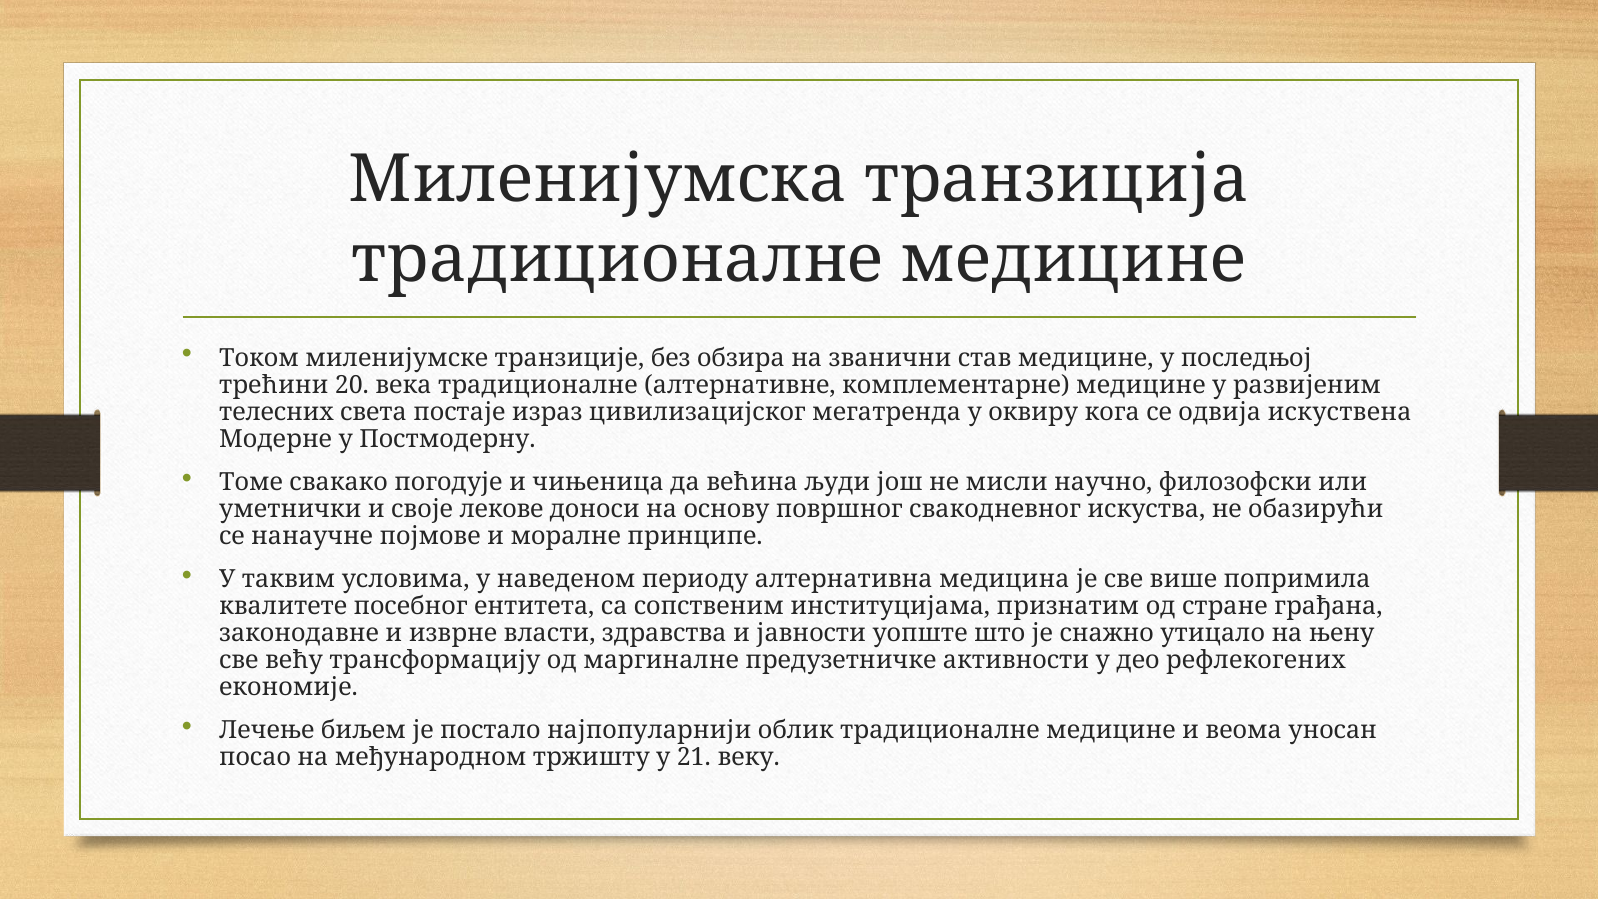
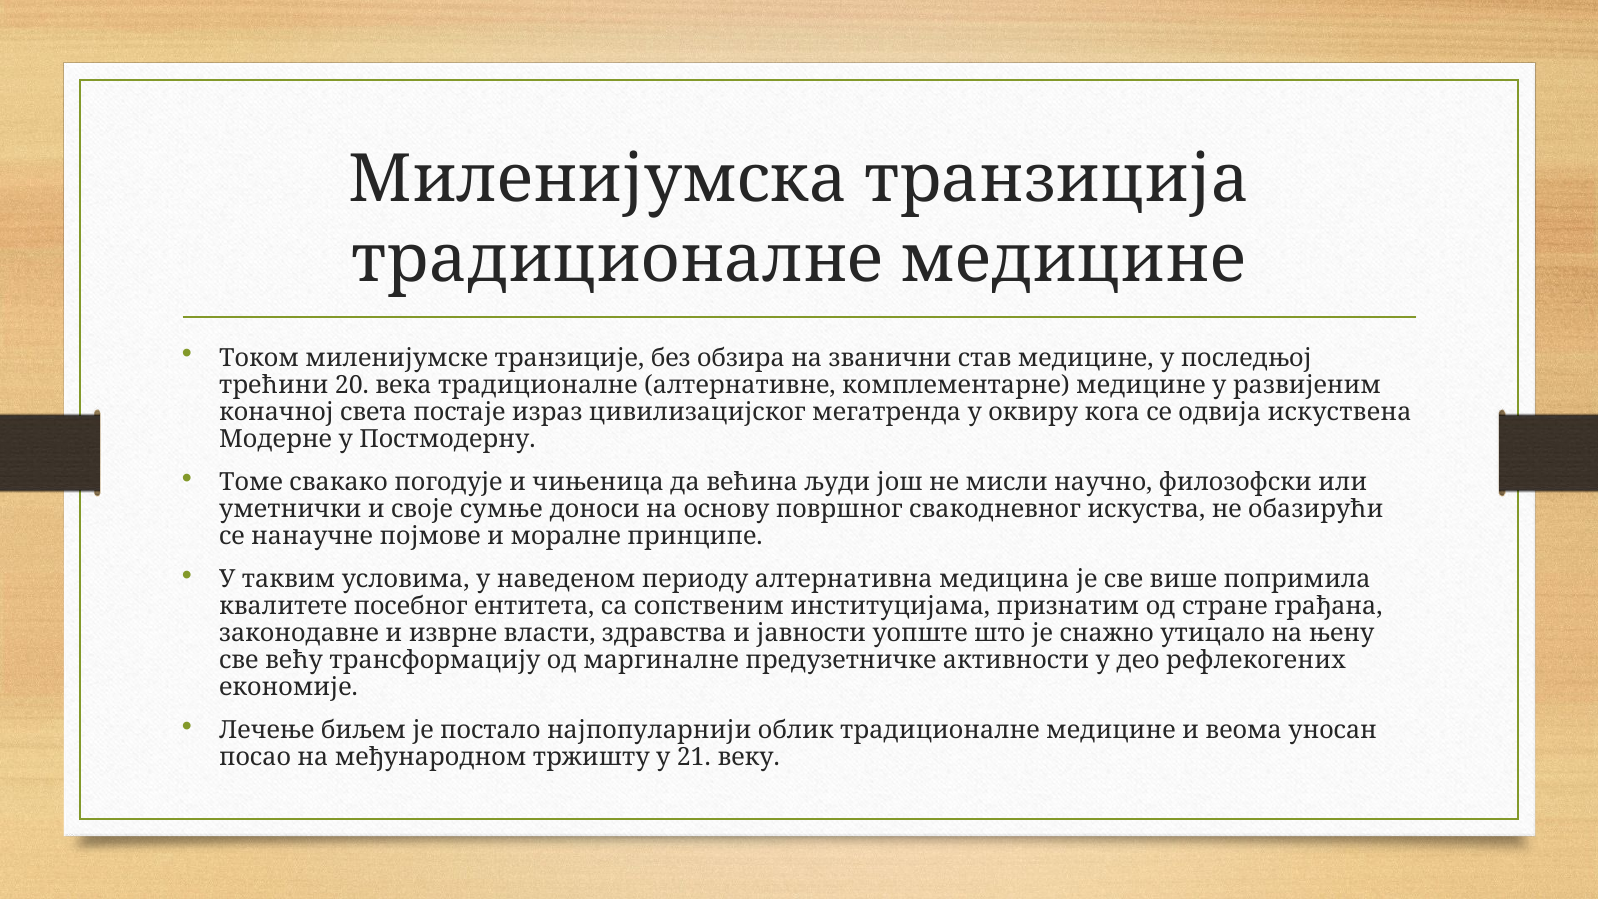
телесних: телесних -> коначној
лекове: лекове -> сумње
